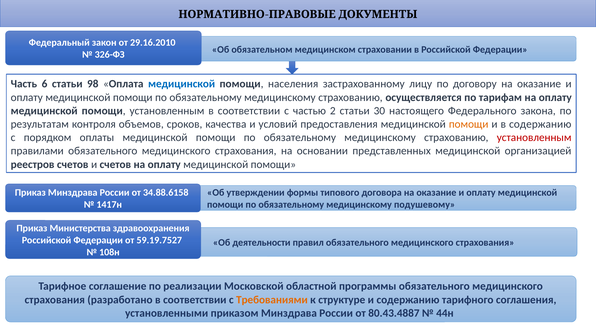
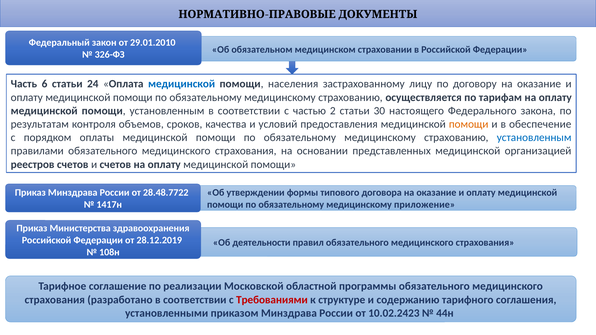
29.16.2010: 29.16.2010 -> 29.01.2010
98: 98 -> 24
в содержанию: содержанию -> обеспечение
установленным at (534, 138) colour: red -> blue
34.88.6158: 34.88.6158 -> 28.48.7722
подушевому: подушевому -> приложение
59.19.7527: 59.19.7527 -> 28.12.2019
Требованиями colour: orange -> red
80.43.4887: 80.43.4887 -> 10.02.2423
